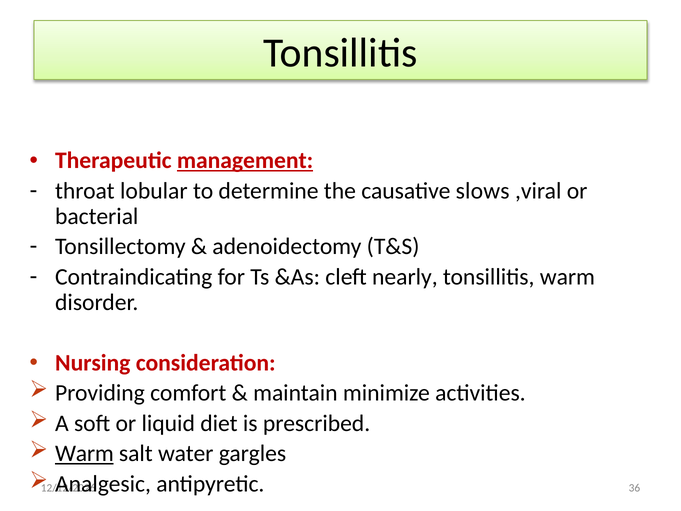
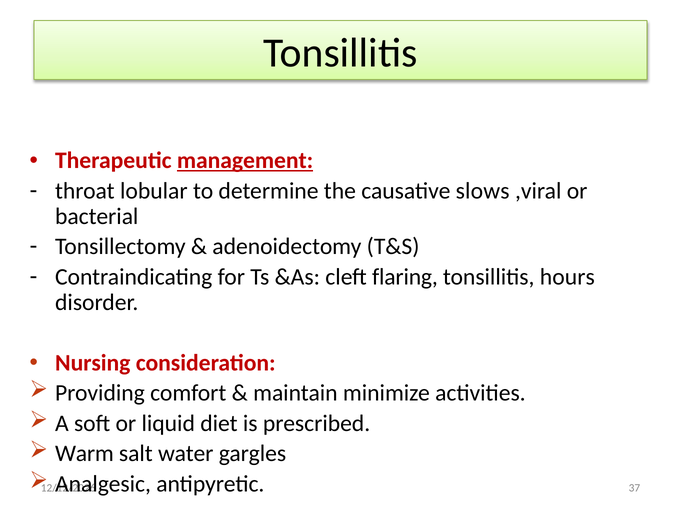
nearly: nearly -> flaring
tonsillitis warm: warm -> hours
Warm at (84, 453) underline: present -> none
36: 36 -> 37
